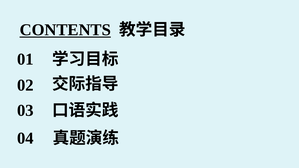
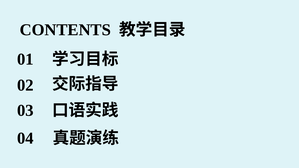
CONTENTS underline: present -> none
